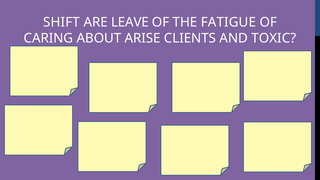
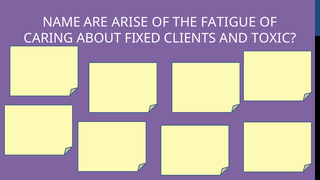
SHIFT: SHIFT -> NAME
LEAVE: LEAVE -> ARISE
ARISE: ARISE -> FIXED
